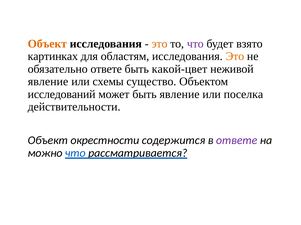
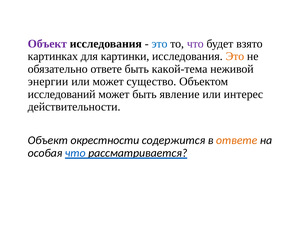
Объект at (47, 44) colour: orange -> purple
это at (160, 44) colour: orange -> blue
областям: областям -> картинки
какой-цвет: какой-цвет -> какой-тема
явление at (48, 82): явление -> энергии
или схемы: схемы -> может
поселка: поселка -> интерес
ответе at (237, 141) colour: purple -> orange
можно: можно -> особая
